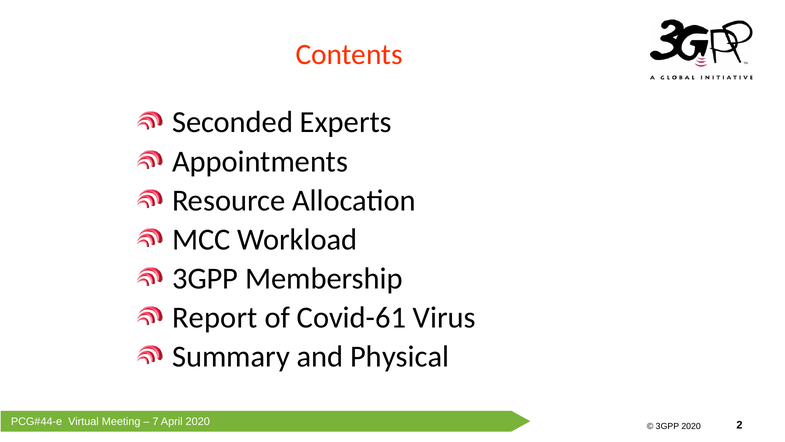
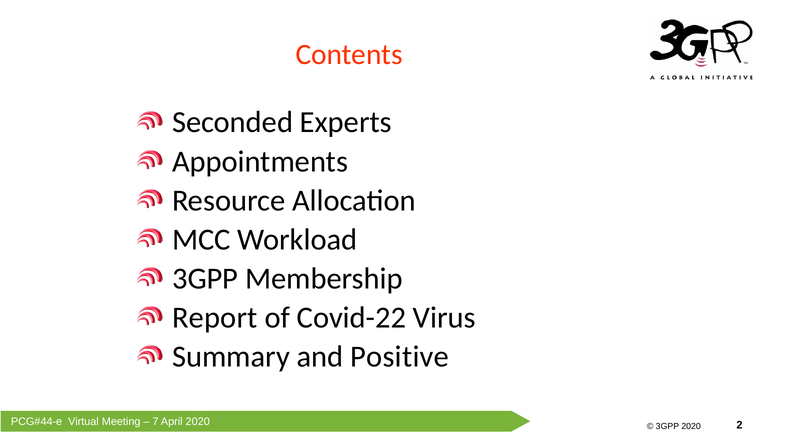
Covid-61: Covid-61 -> Covid-22
Physical: Physical -> Positive
